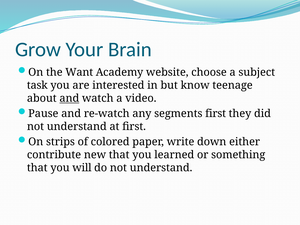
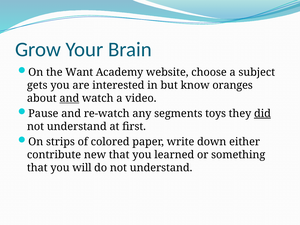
task: task -> gets
teenage: teenage -> oranges
segments first: first -> toys
did underline: none -> present
